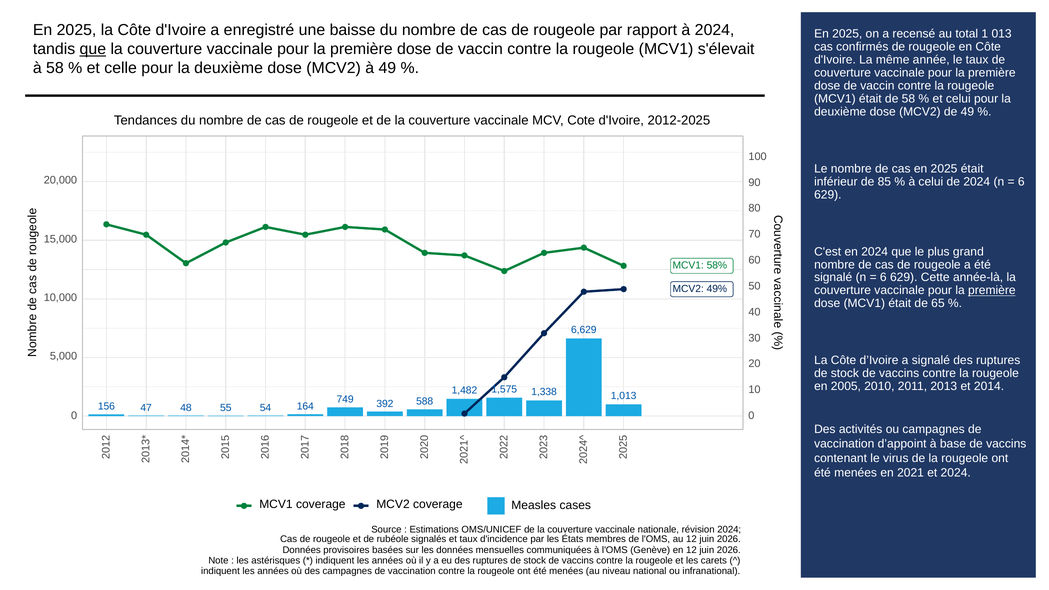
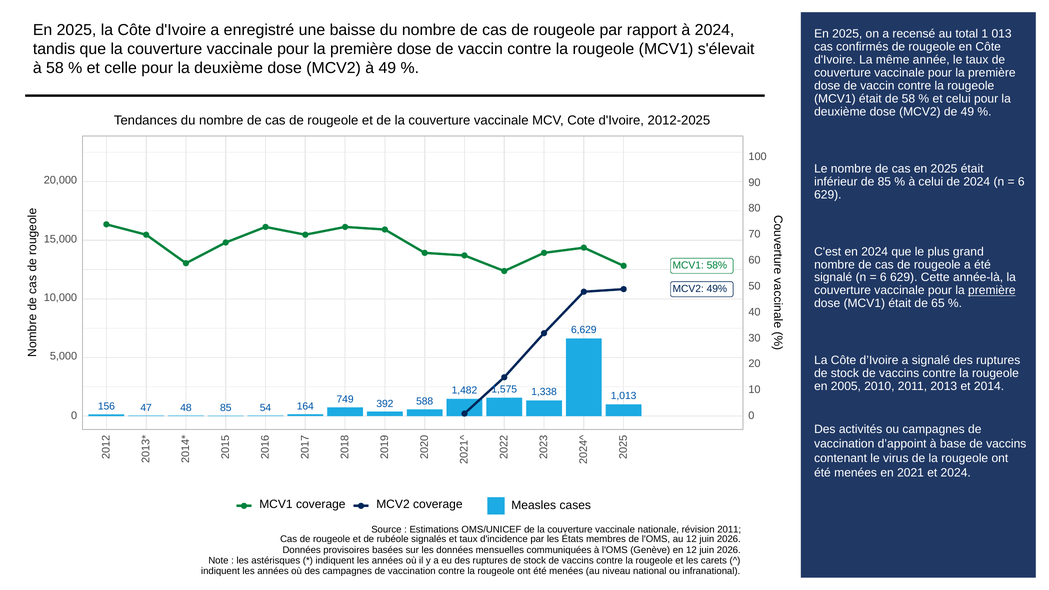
que at (93, 49) underline: present -> none
48 55: 55 -> 85
révision 2024: 2024 -> 2011
